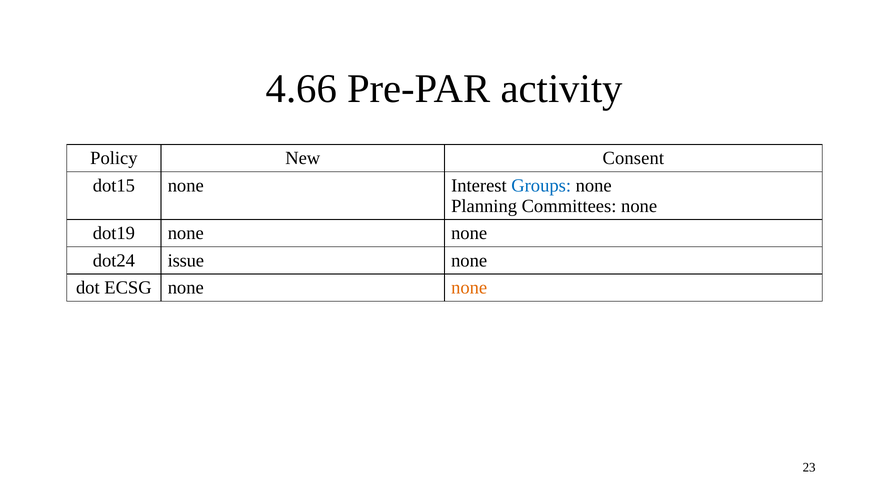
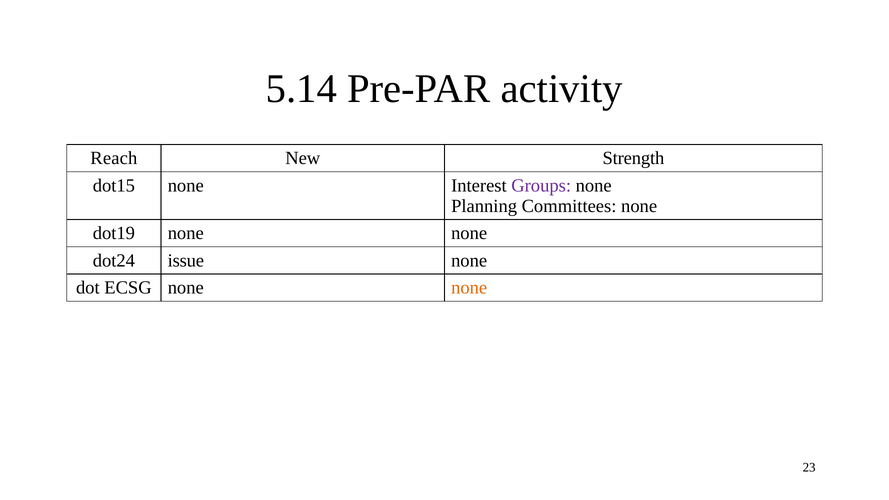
4.66: 4.66 -> 5.14
Policy: Policy -> Reach
Consent: Consent -> Strength
Groups colour: blue -> purple
